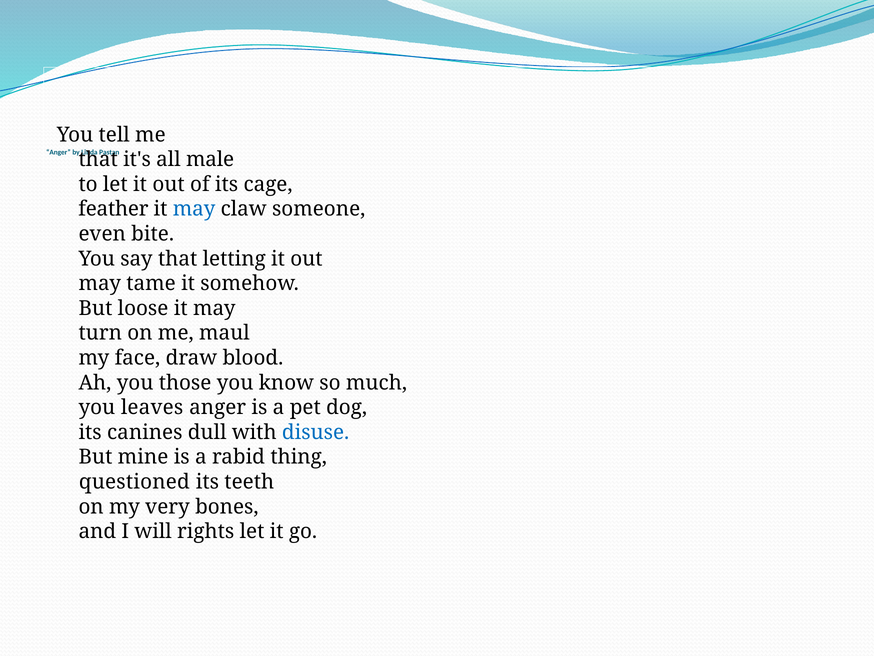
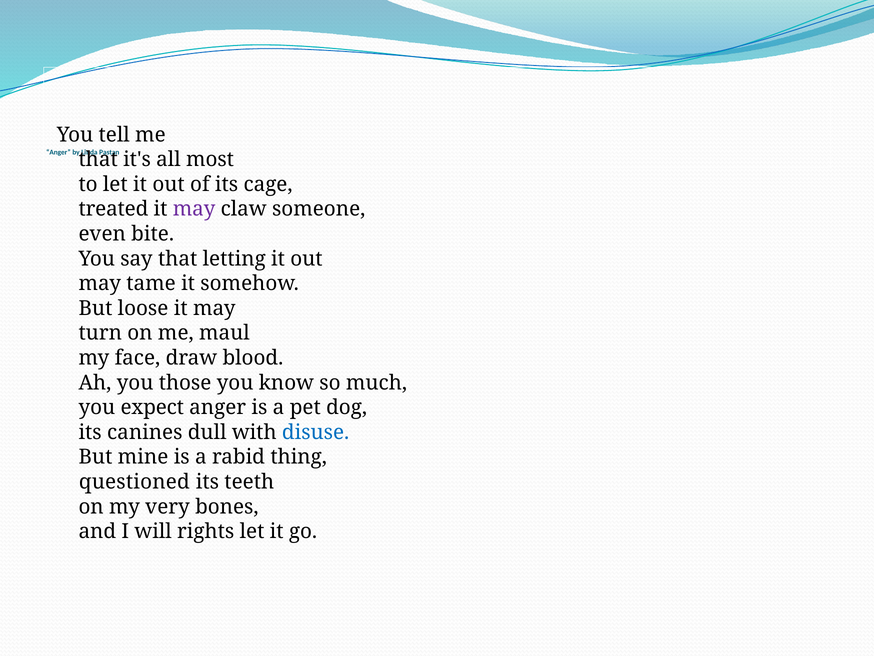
male: male -> most
feather: feather -> treated
may at (194, 209) colour: blue -> purple
leaves: leaves -> expect
